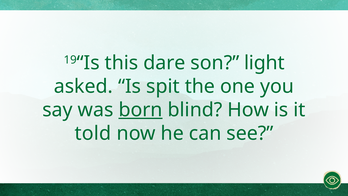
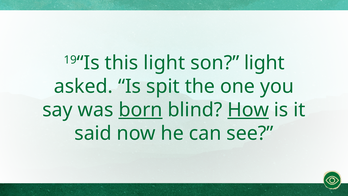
this dare: dare -> light
How underline: none -> present
told: told -> said
